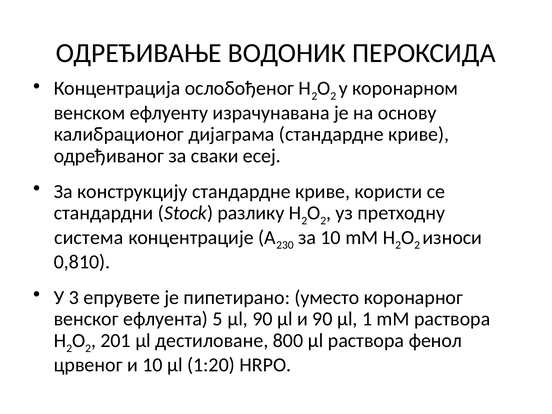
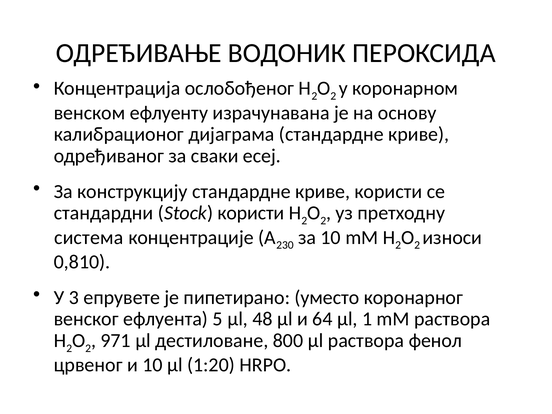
Stock разлику: разлику -> користи
μl 90: 90 -> 48
и 90: 90 -> 64
201: 201 -> 971
